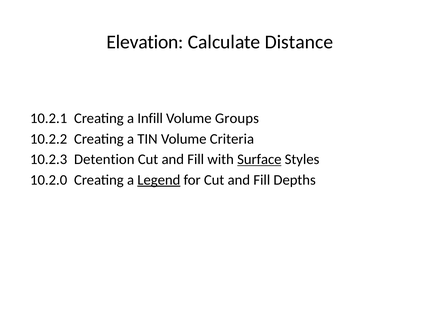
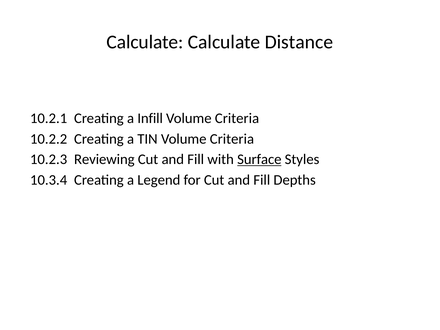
Elevation at (145, 42): Elevation -> Calculate
Groups at (237, 118): Groups -> Criteria
Detention: Detention -> Reviewing
10.2.0: 10.2.0 -> 10.3.4
Legend underline: present -> none
